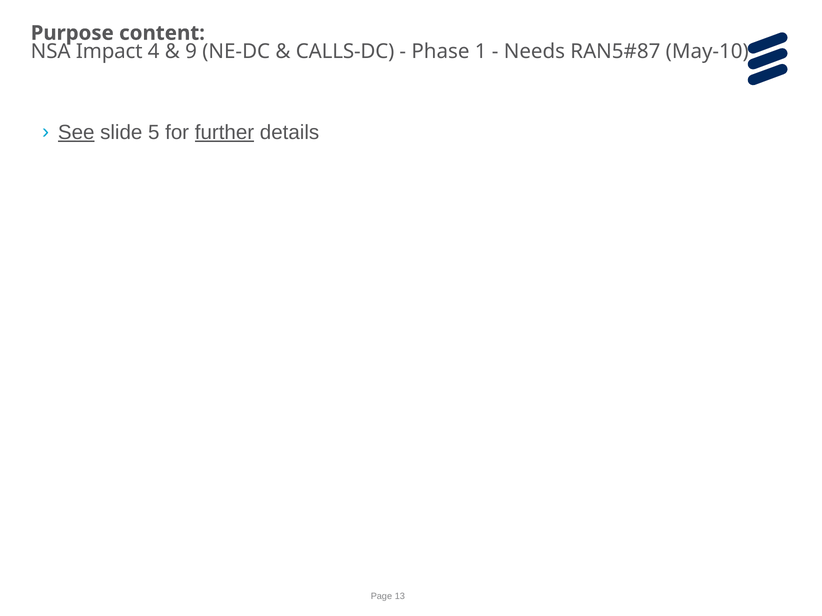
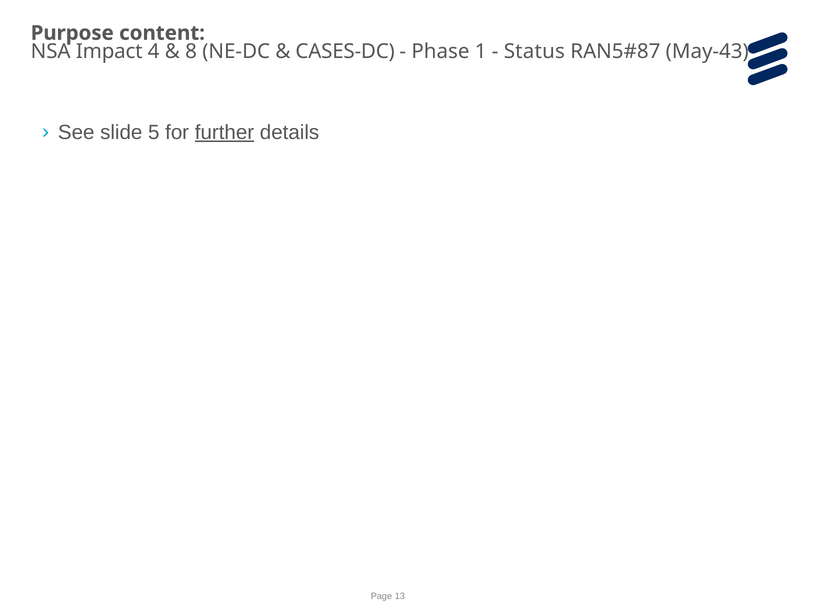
9: 9 -> 8
CALLS-DC: CALLS-DC -> CASES-DC
Needs: Needs -> Status
May-10: May-10 -> May-43
See underline: present -> none
